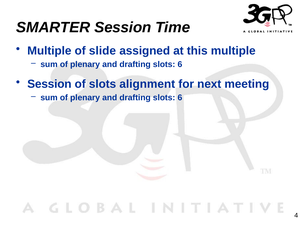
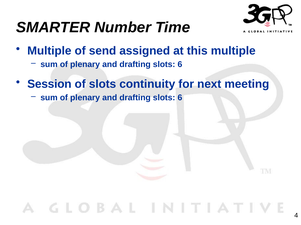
SMARTER Session: Session -> Number
slide: slide -> send
alignment: alignment -> continuity
